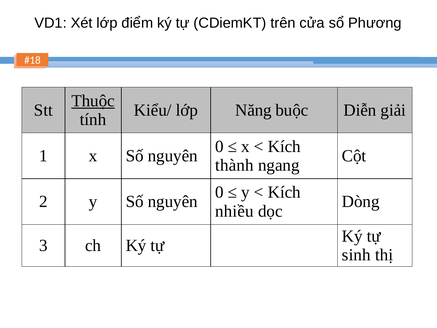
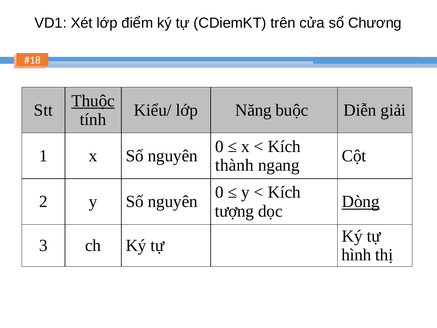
Phương: Phương -> Chương
Dòng underline: none -> present
nhiều: nhiều -> tượng
sinh: sinh -> hình
